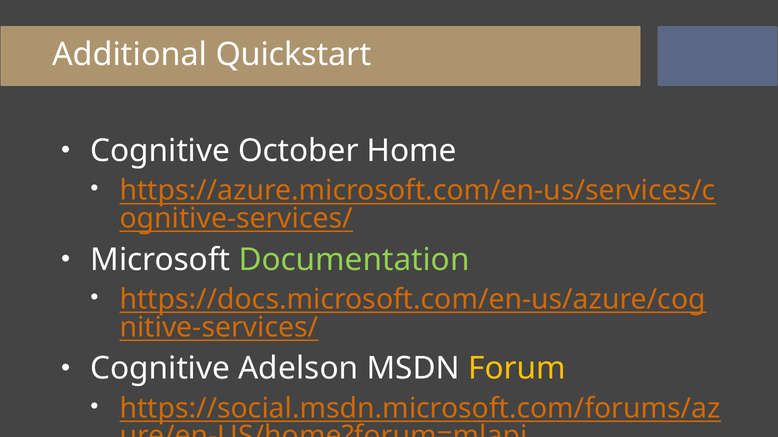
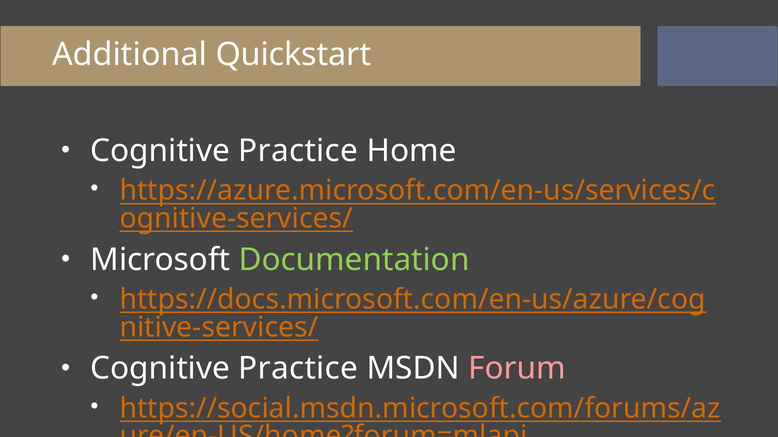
October at (298, 151): October -> Practice
Adelson at (298, 369): Adelson -> Practice
Forum colour: yellow -> pink
